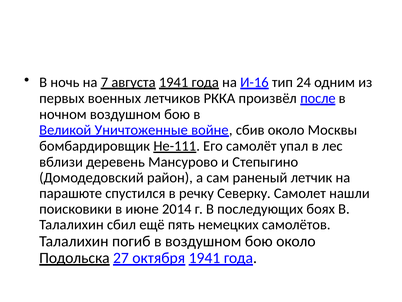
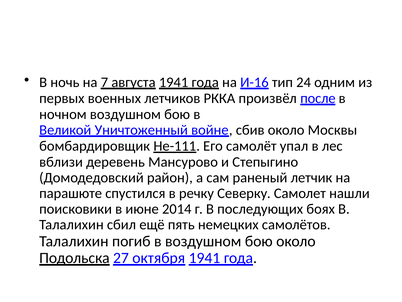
Уничтоженные: Уничтоженные -> Уничтоженный
